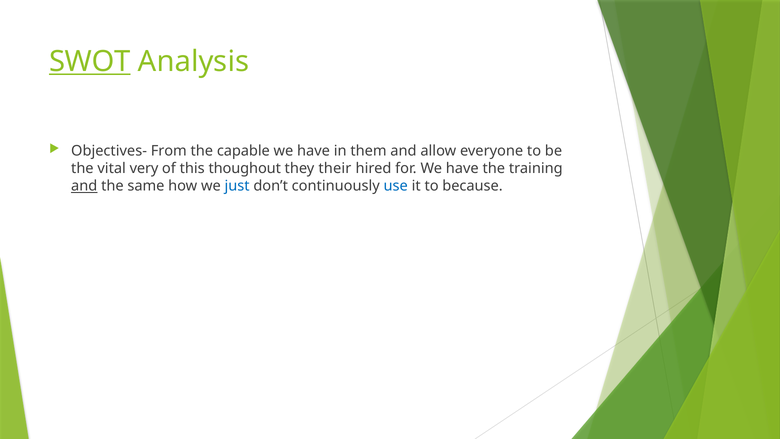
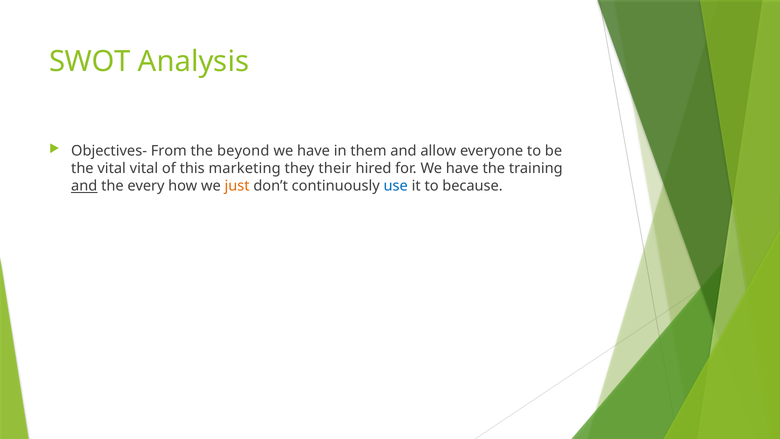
SWOT underline: present -> none
capable: capable -> beyond
vital very: very -> vital
thoughout: thoughout -> marketing
same: same -> every
just colour: blue -> orange
